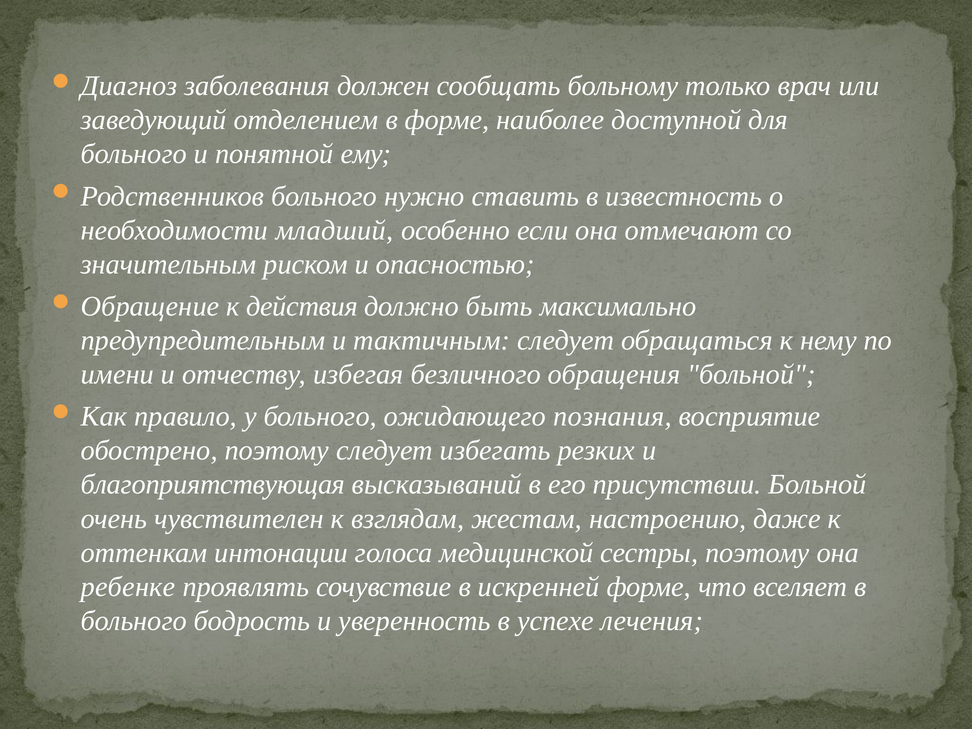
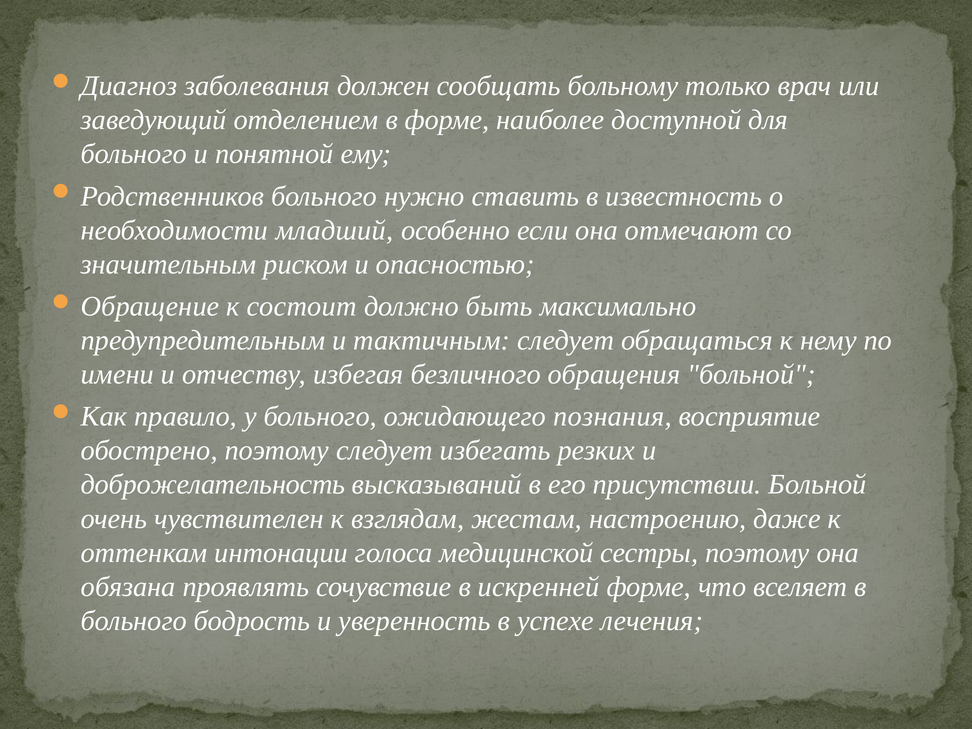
действия: действия -> состоит
благоприятствующая: благоприятствующая -> доброжелательность
ребенке: ребенке -> обязана
